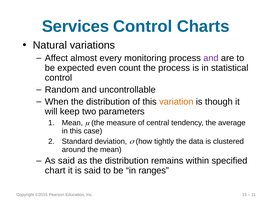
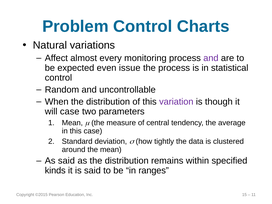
Services: Services -> Problem
count: count -> issue
variation colour: orange -> purple
will keep: keep -> case
chart: chart -> kinds
